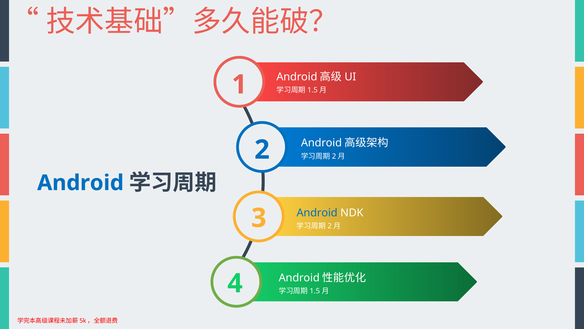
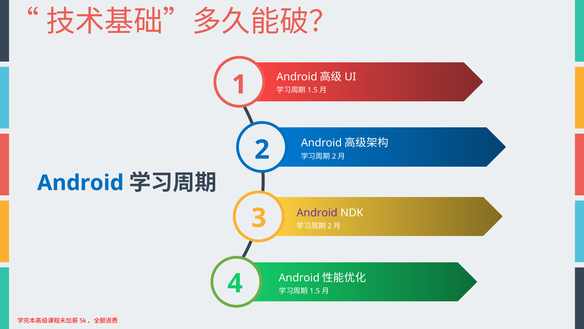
Android at (317, 213) colour: blue -> purple
